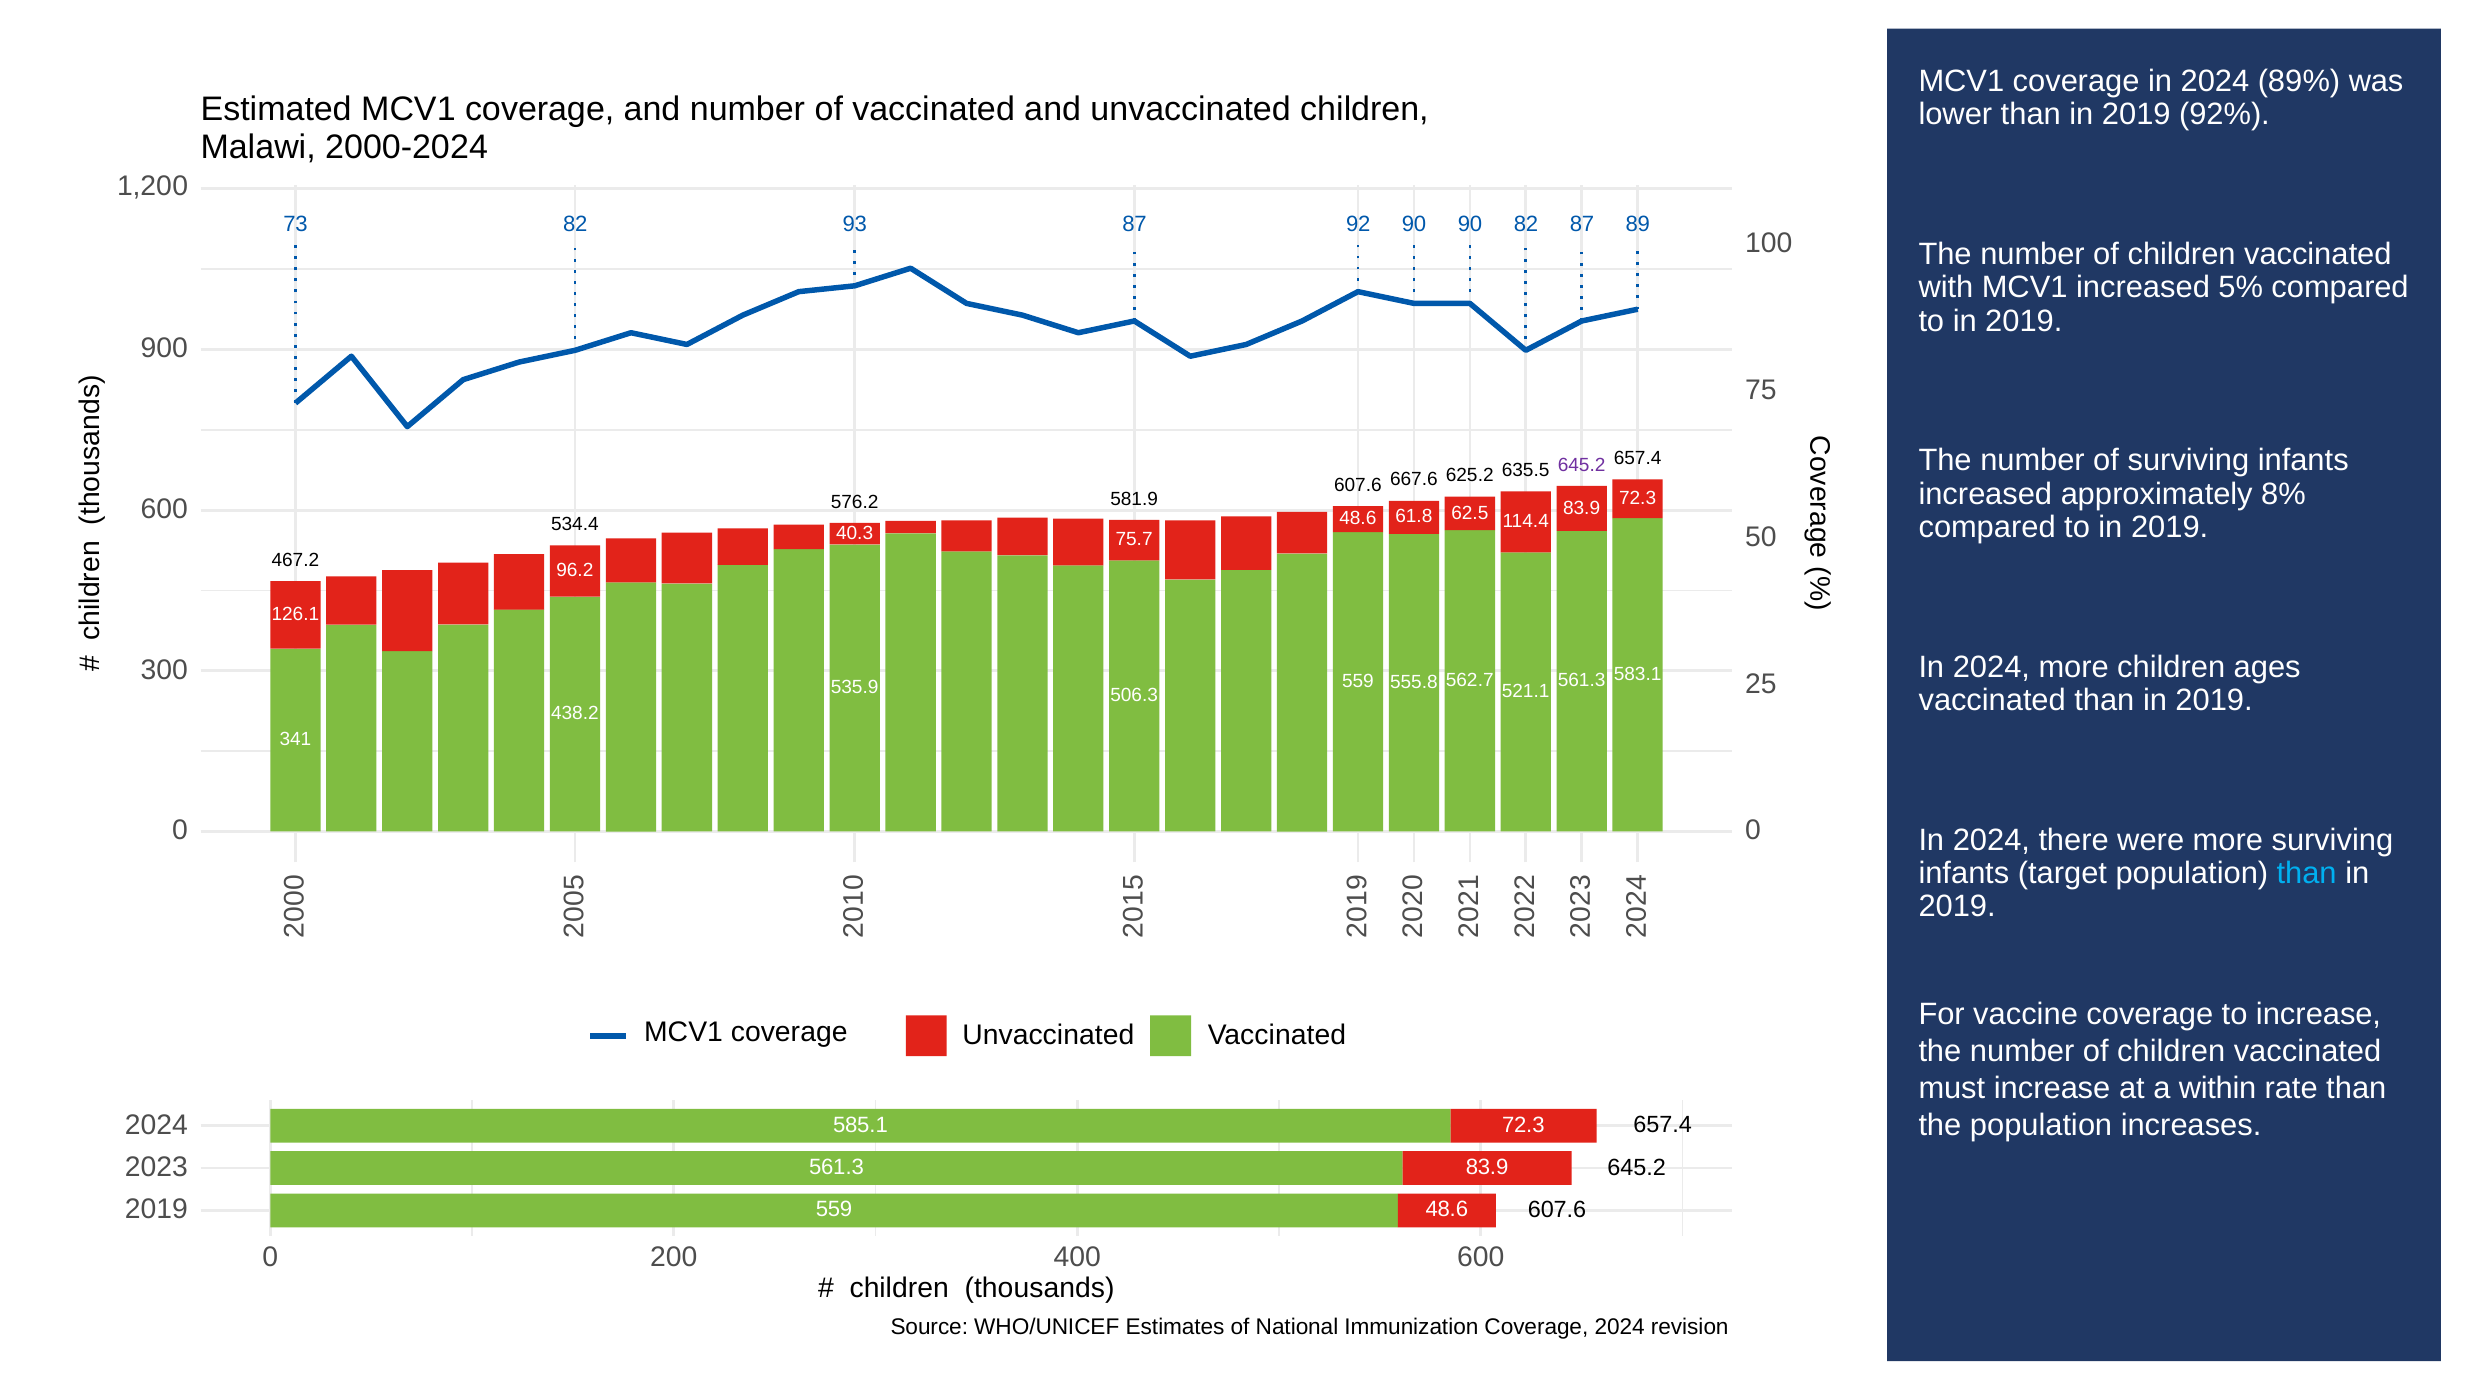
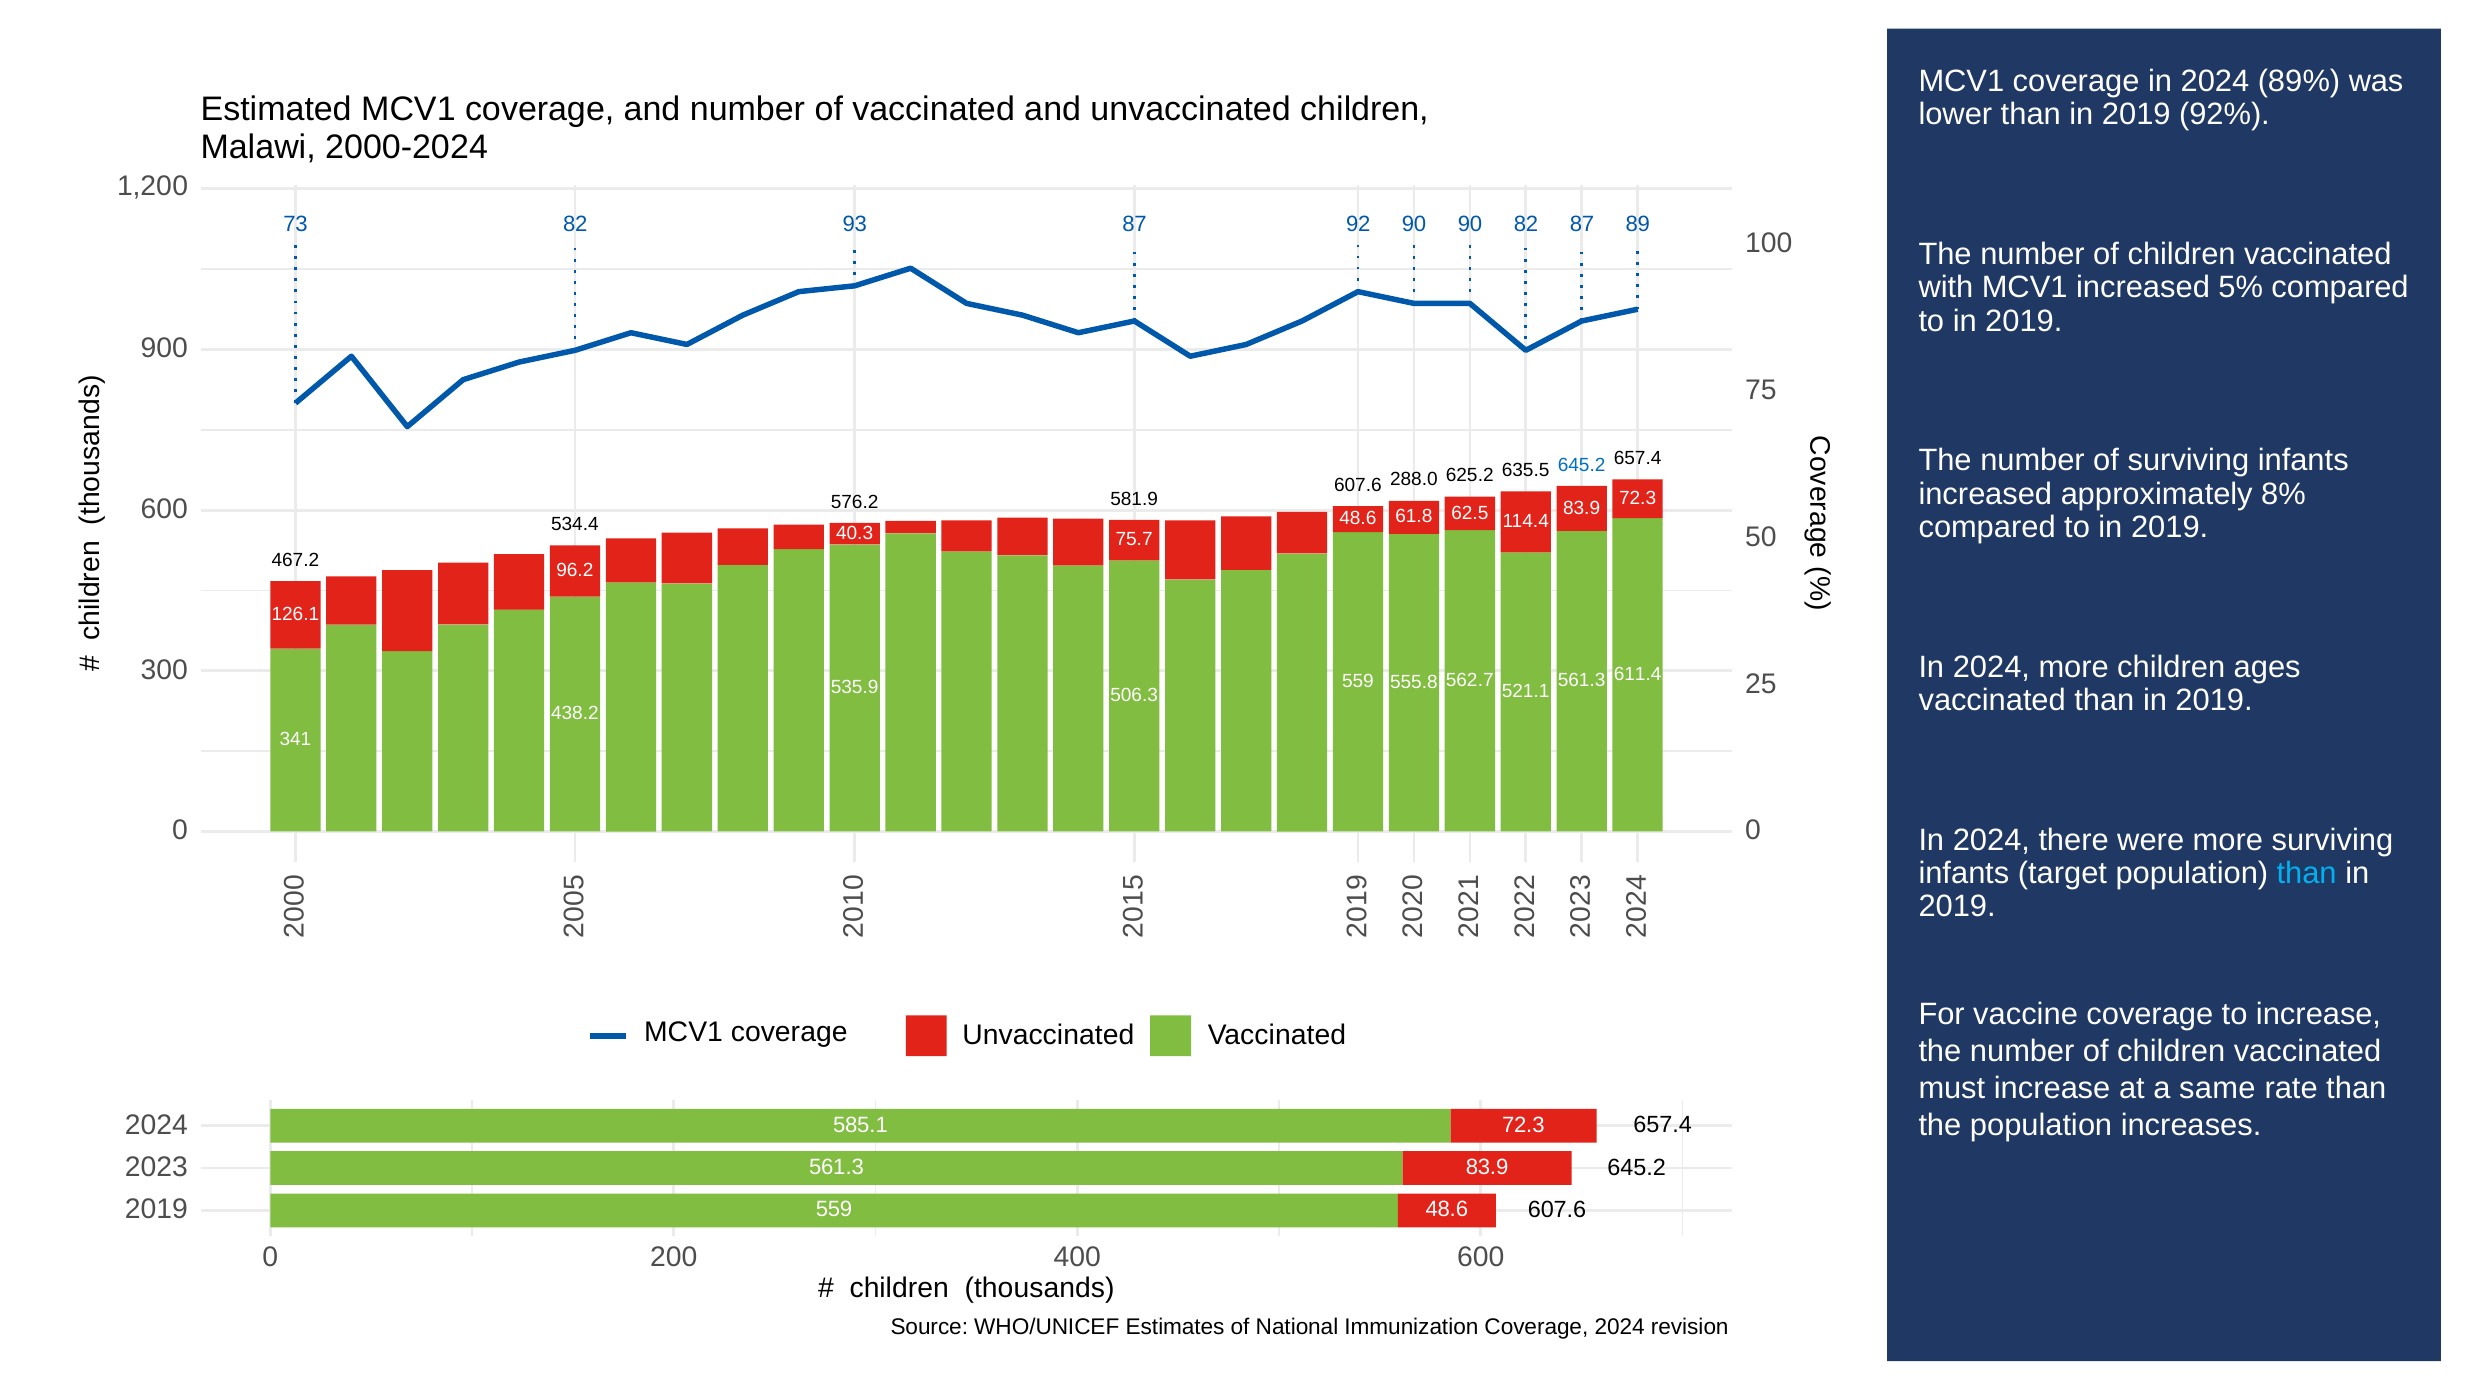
667.6: 667.6 -> 288.0
645.2 at (1582, 465) colour: purple -> blue
583.1: 583.1 -> 611.4
within: within -> same
